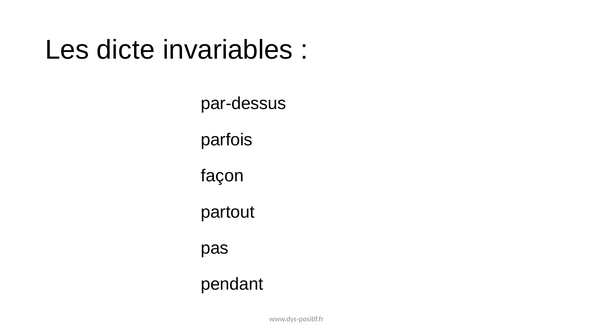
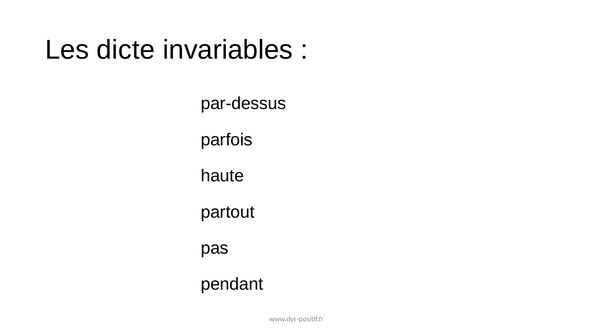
façon: façon -> haute
